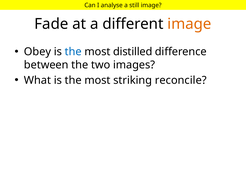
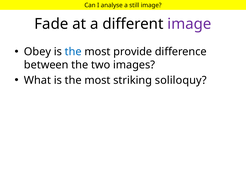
image at (189, 24) colour: orange -> purple
distilled: distilled -> provide
reconcile: reconcile -> soliloquy
